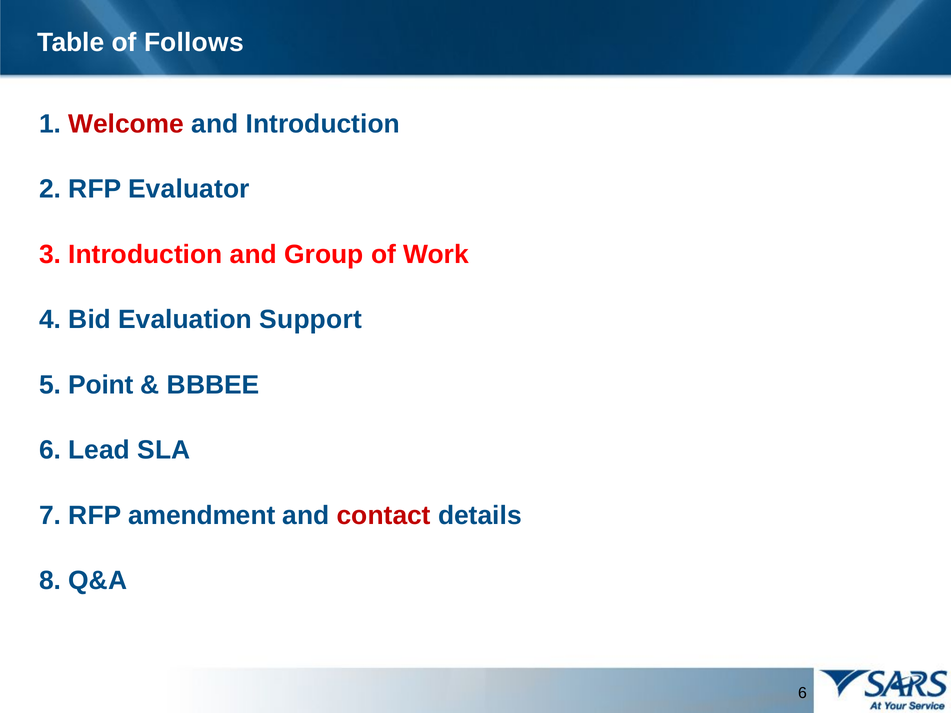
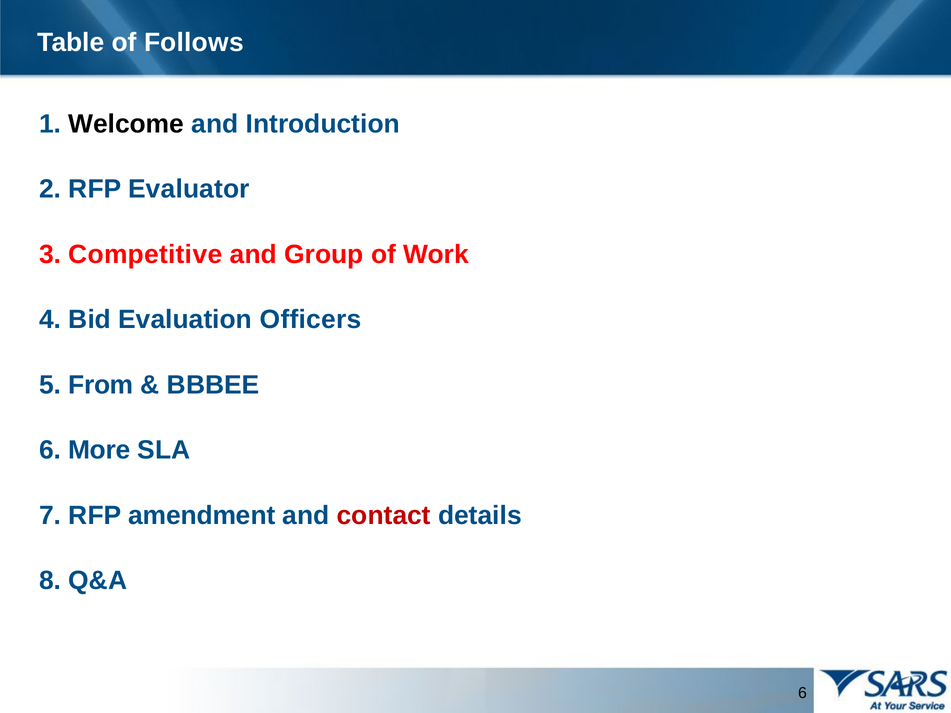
Welcome colour: red -> black
3 Introduction: Introduction -> Competitive
Support: Support -> Officers
Point: Point -> From
Lead: Lead -> More
